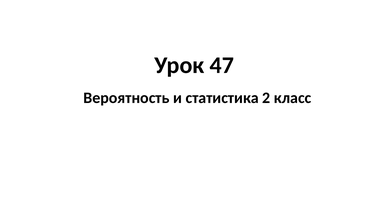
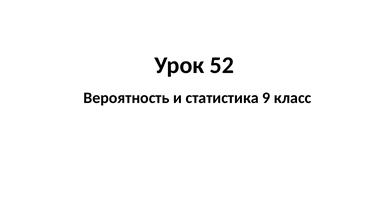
47: 47 -> 52
2: 2 -> 9
